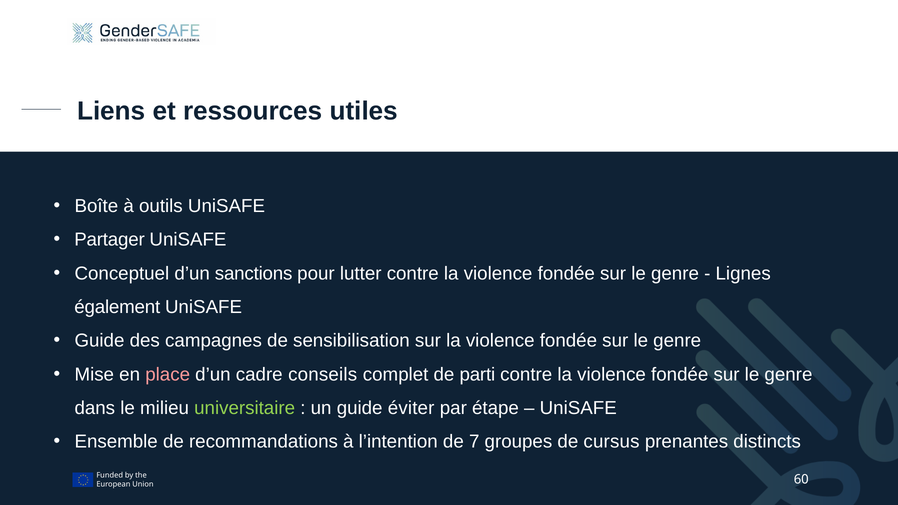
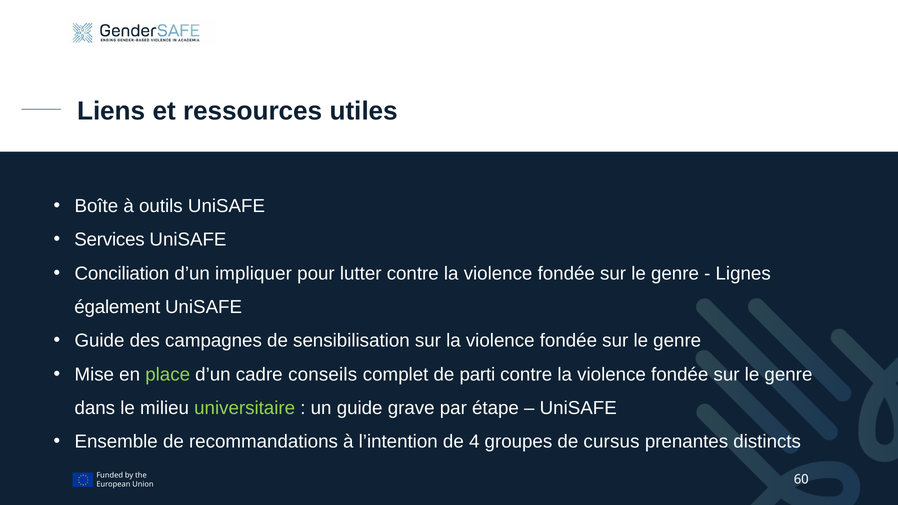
Partager: Partager -> Services
Conceptuel: Conceptuel -> Conciliation
sanctions: sanctions -> impliquer
place colour: pink -> light green
éviter: éviter -> grave
7: 7 -> 4
